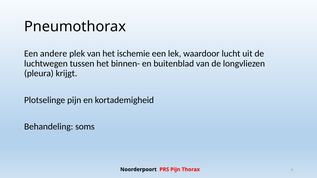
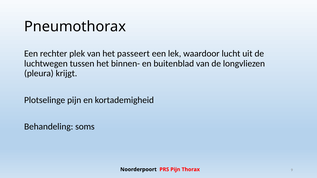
andere: andere -> rechter
ischemie: ischemie -> passeert
